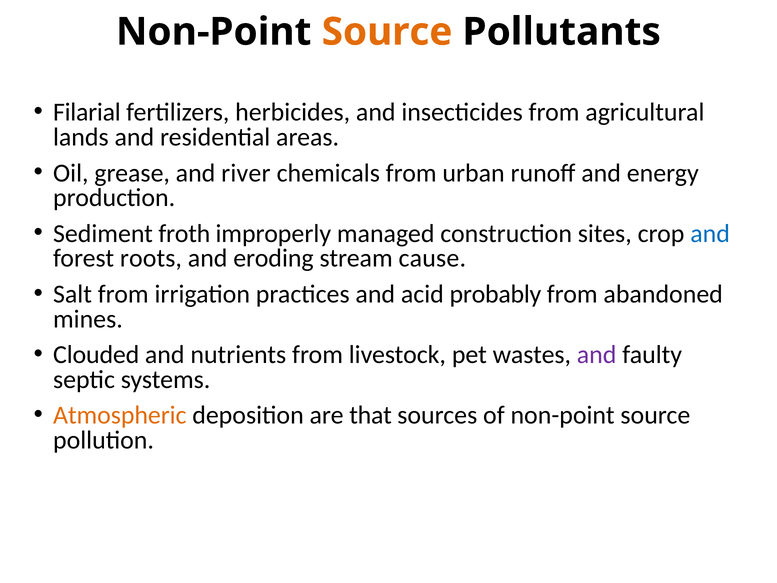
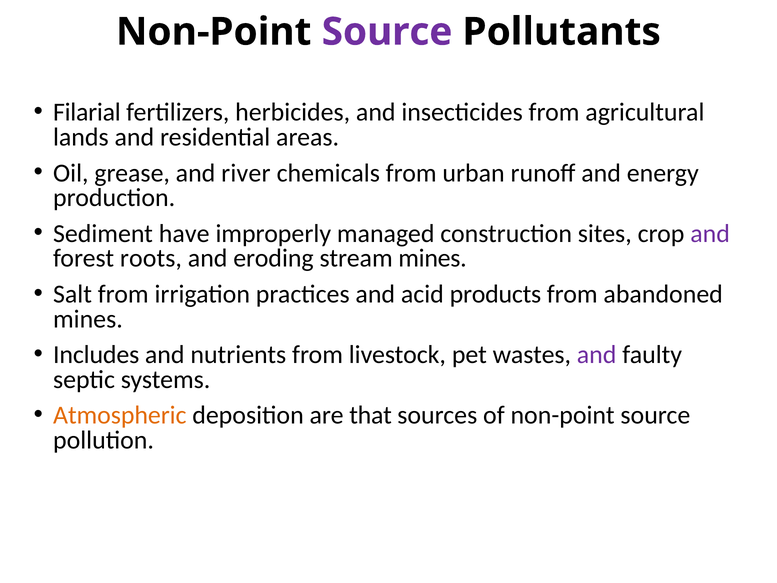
Source at (387, 32) colour: orange -> purple
froth: froth -> have
and at (710, 233) colour: blue -> purple
stream cause: cause -> mines
probably: probably -> products
Clouded: Clouded -> Includes
